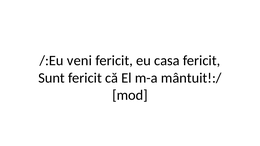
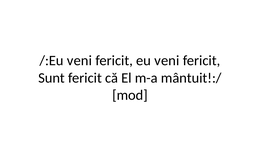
eu casa: casa -> veni
